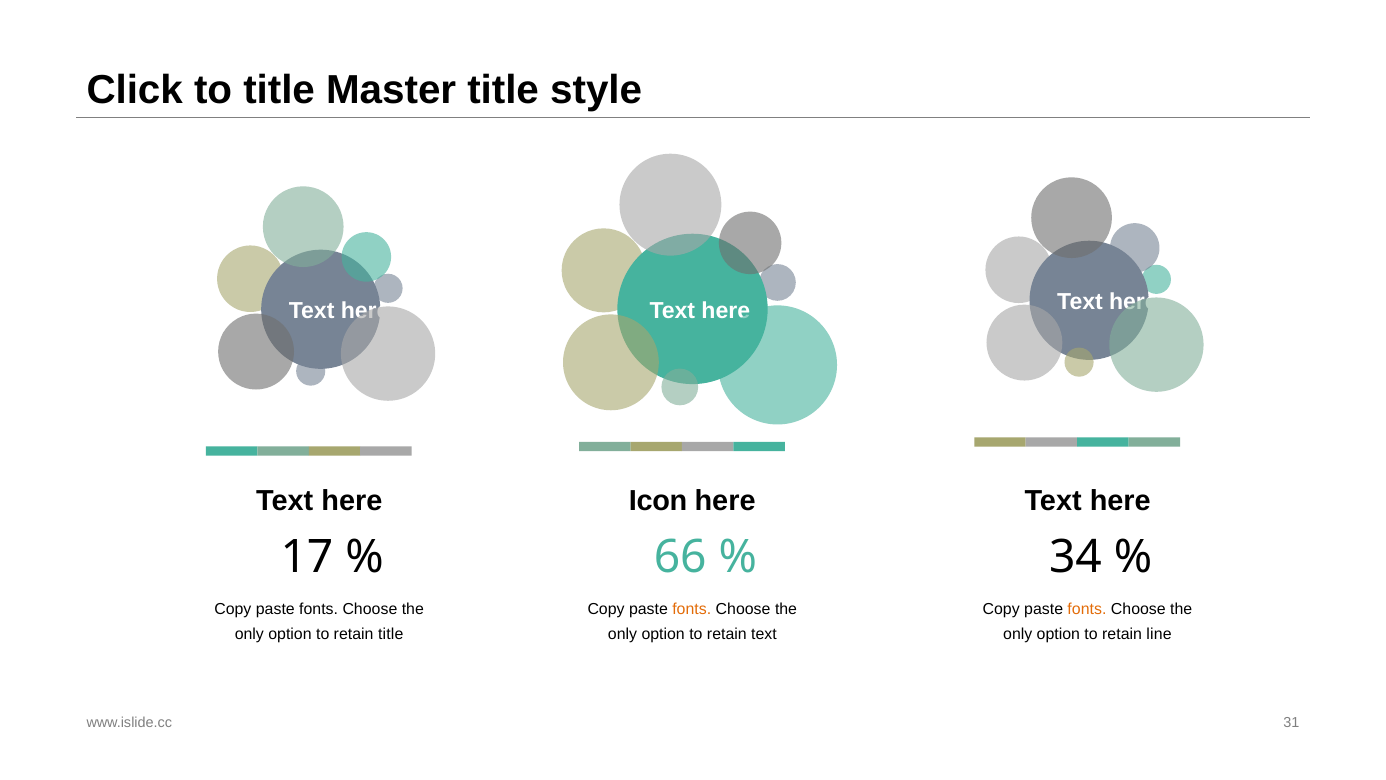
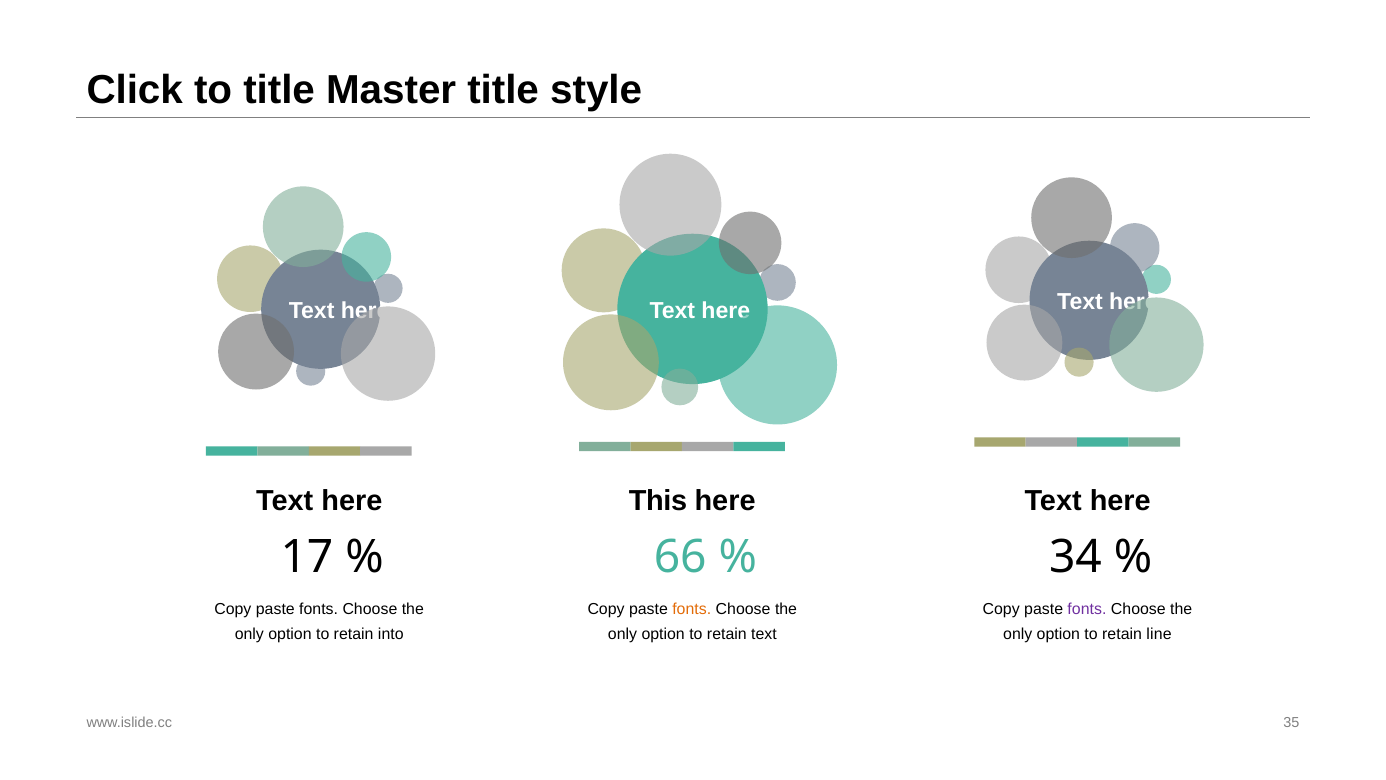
Icon: Icon -> This
fonts at (1087, 609) colour: orange -> purple
retain title: title -> into
31: 31 -> 35
